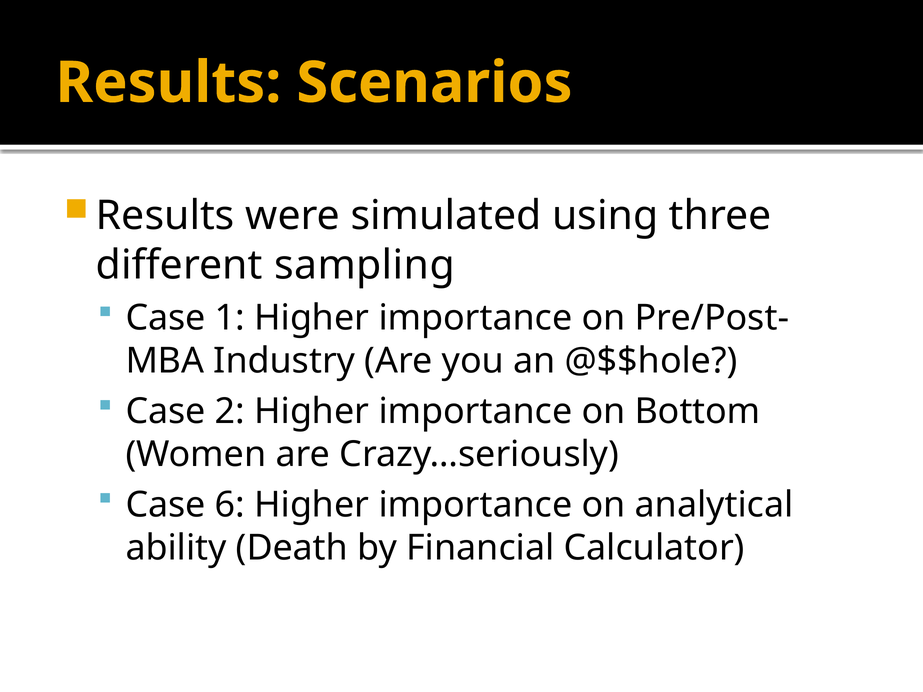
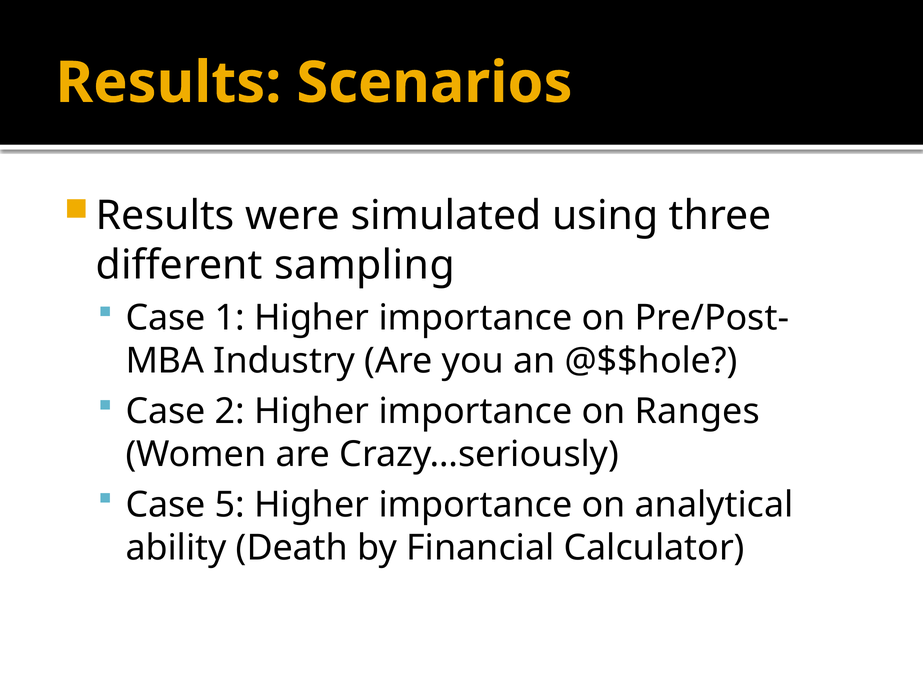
Bottom: Bottom -> Ranges
6: 6 -> 5
